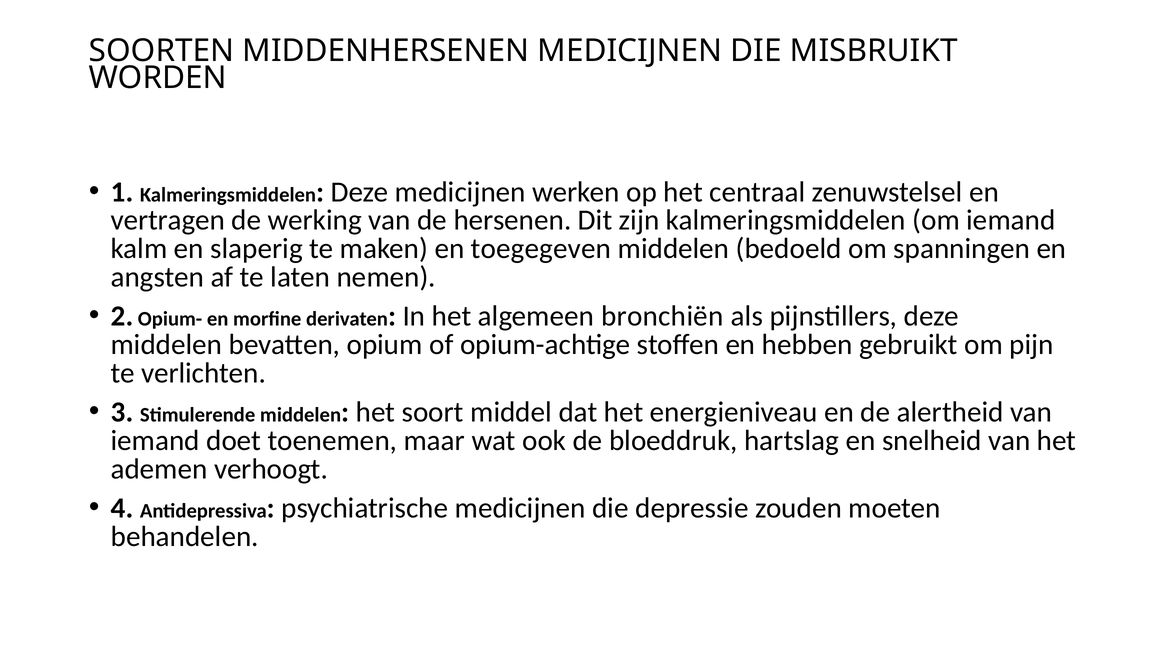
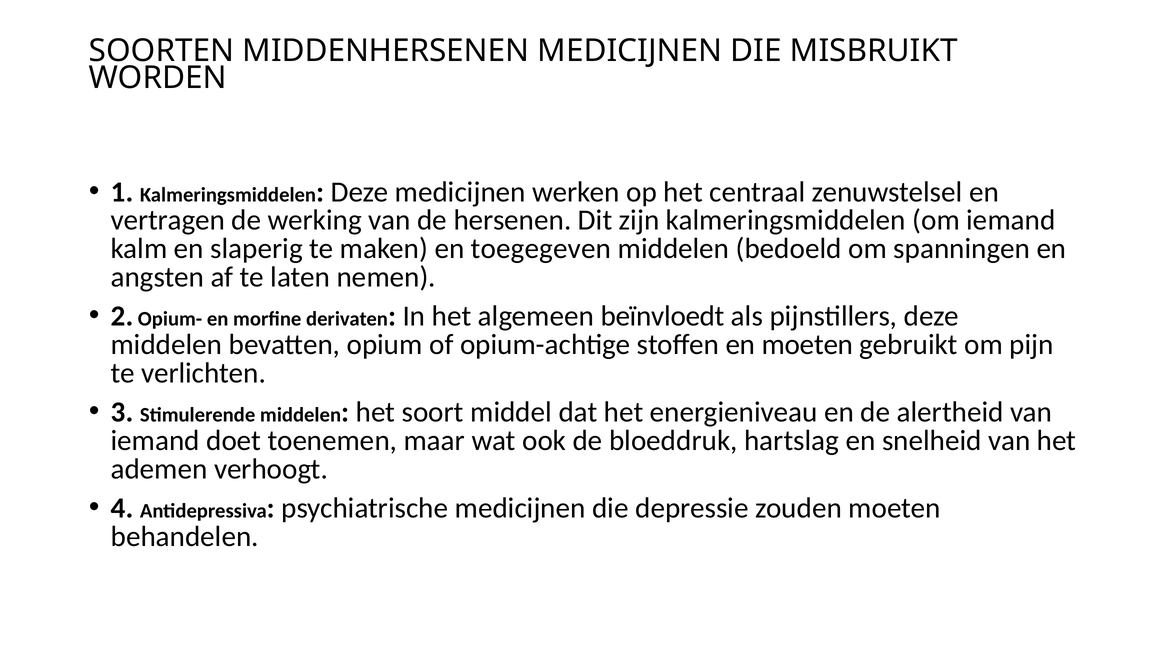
bronchiën: bronchiën -> beïnvloedt
en hebben: hebben -> moeten
